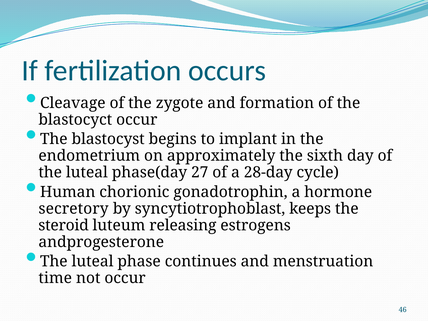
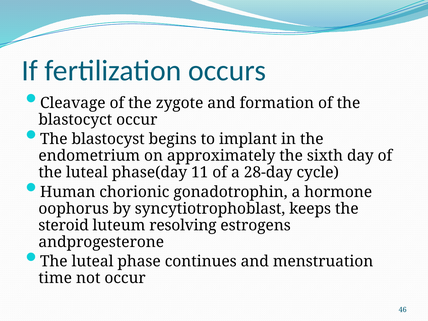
27: 27 -> 11
secretory: secretory -> oophorus
releasing: releasing -> resolving
